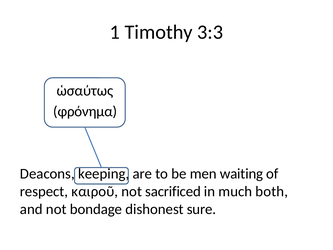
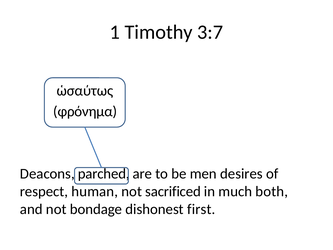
3:3: 3:3 -> 3:7
keeping: keeping -> parched
waiting: waiting -> desires
καιροῦ: καιροῦ -> human
sure: sure -> first
